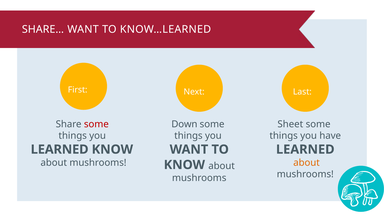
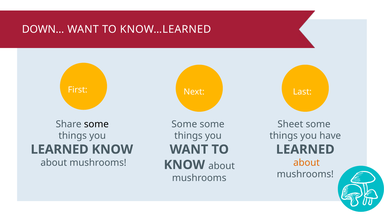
SHARE…: SHARE… -> DOWN…
some at (96, 124) colour: red -> black
Down at (184, 124): Down -> Some
